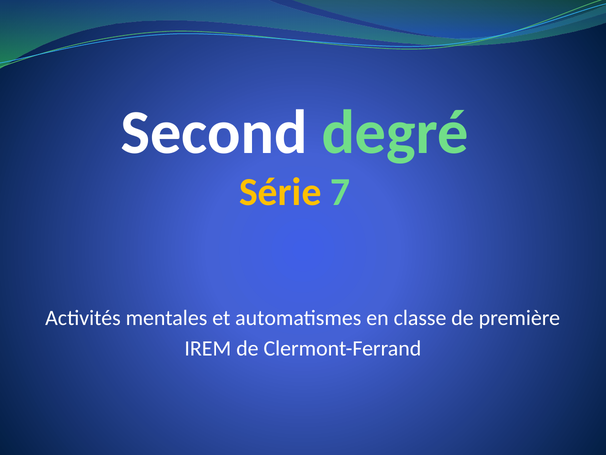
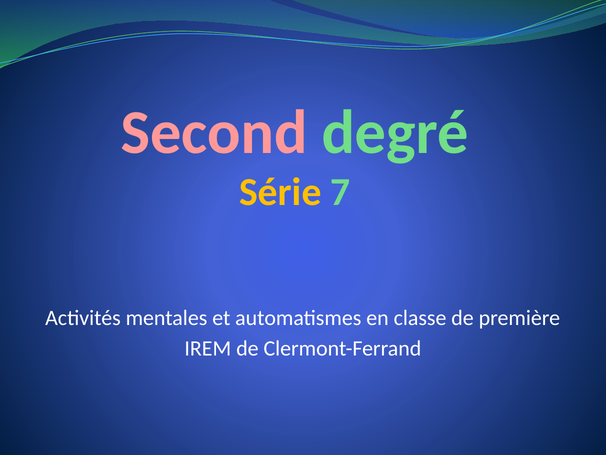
Second colour: white -> pink
